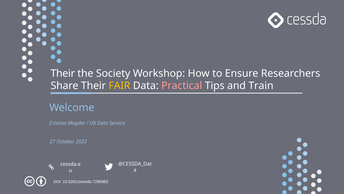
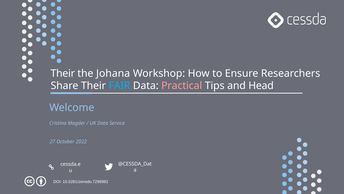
Society: Society -> Johana
FAIR colour: yellow -> light blue
Train: Train -> Head
